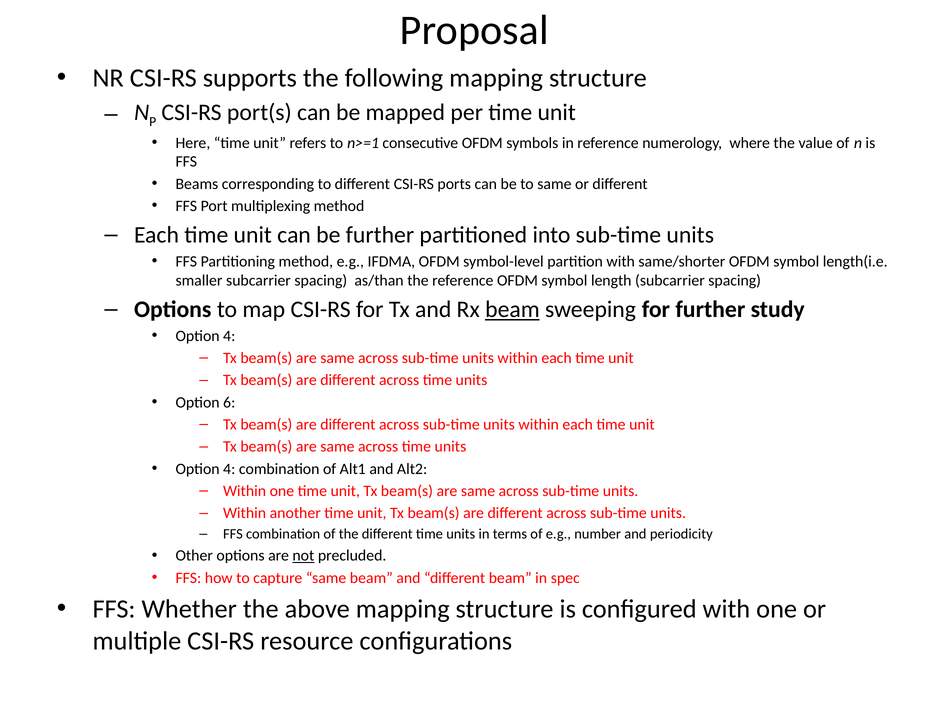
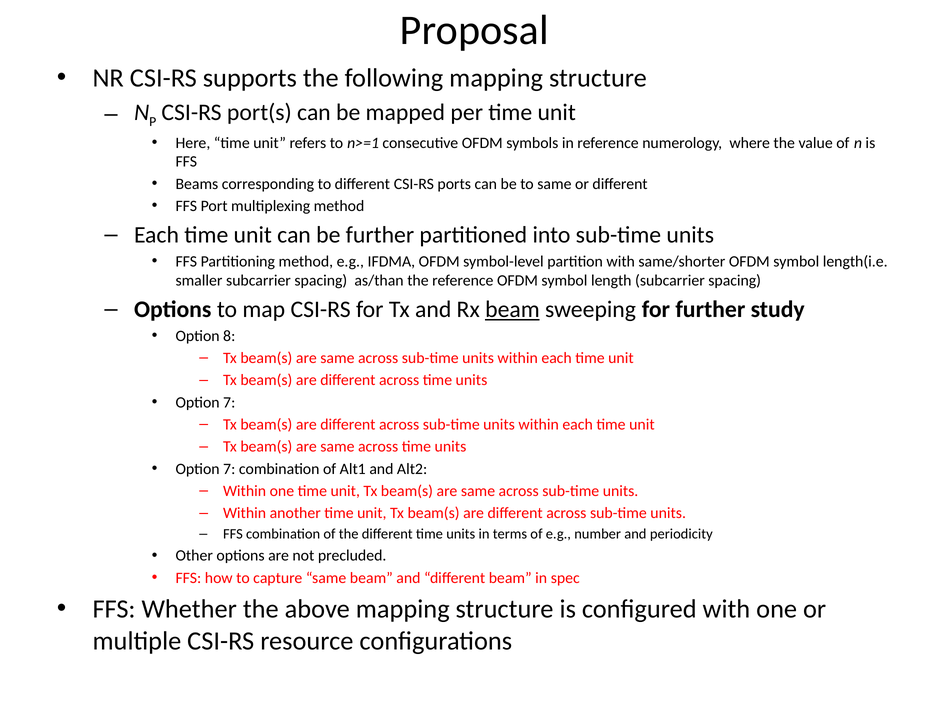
4 at (229, 336): 4 -> 8
6 at (229, 402): 6 -> 7
4 at (229, 469): 4 -> 7
not underline: present -> none
